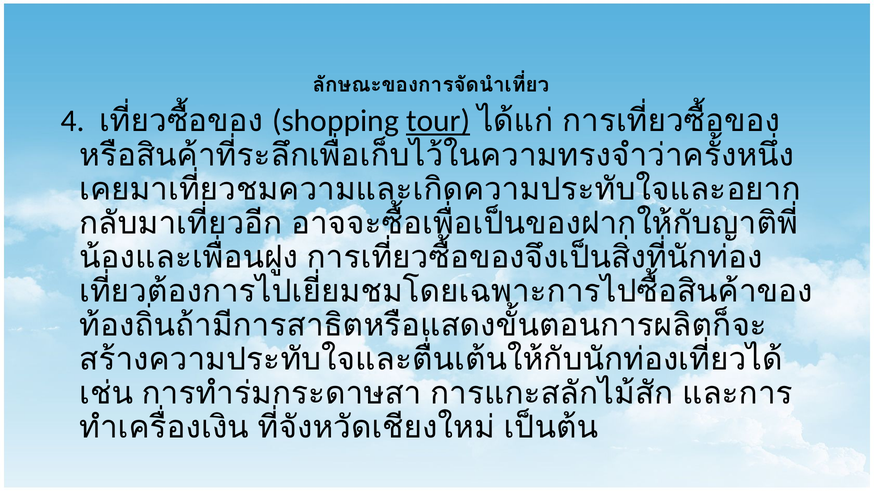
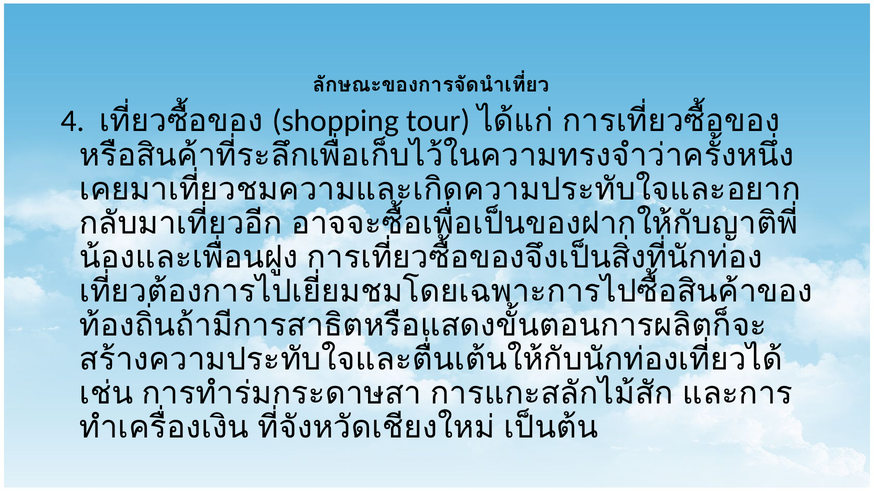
tour underline: present -> none
